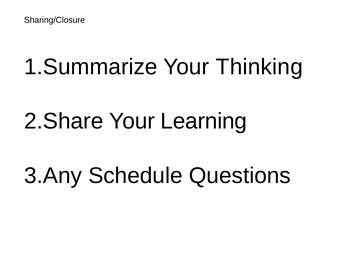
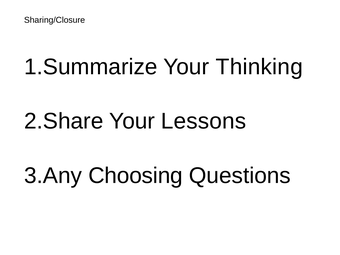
Learning: Learning -> Lessons
Schedule: Schedule -> Choosing
